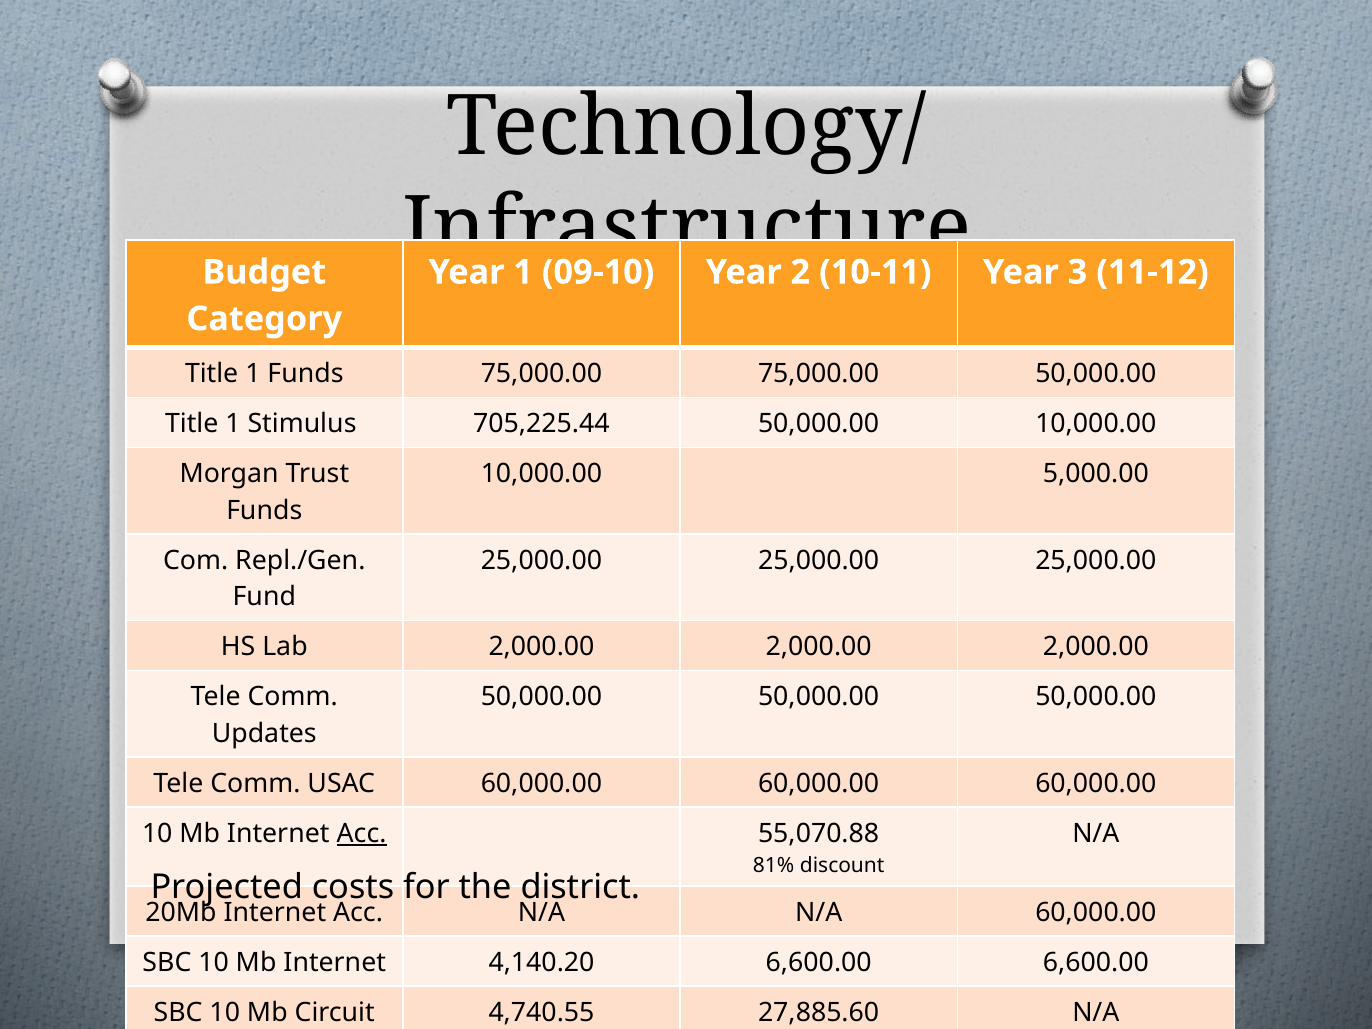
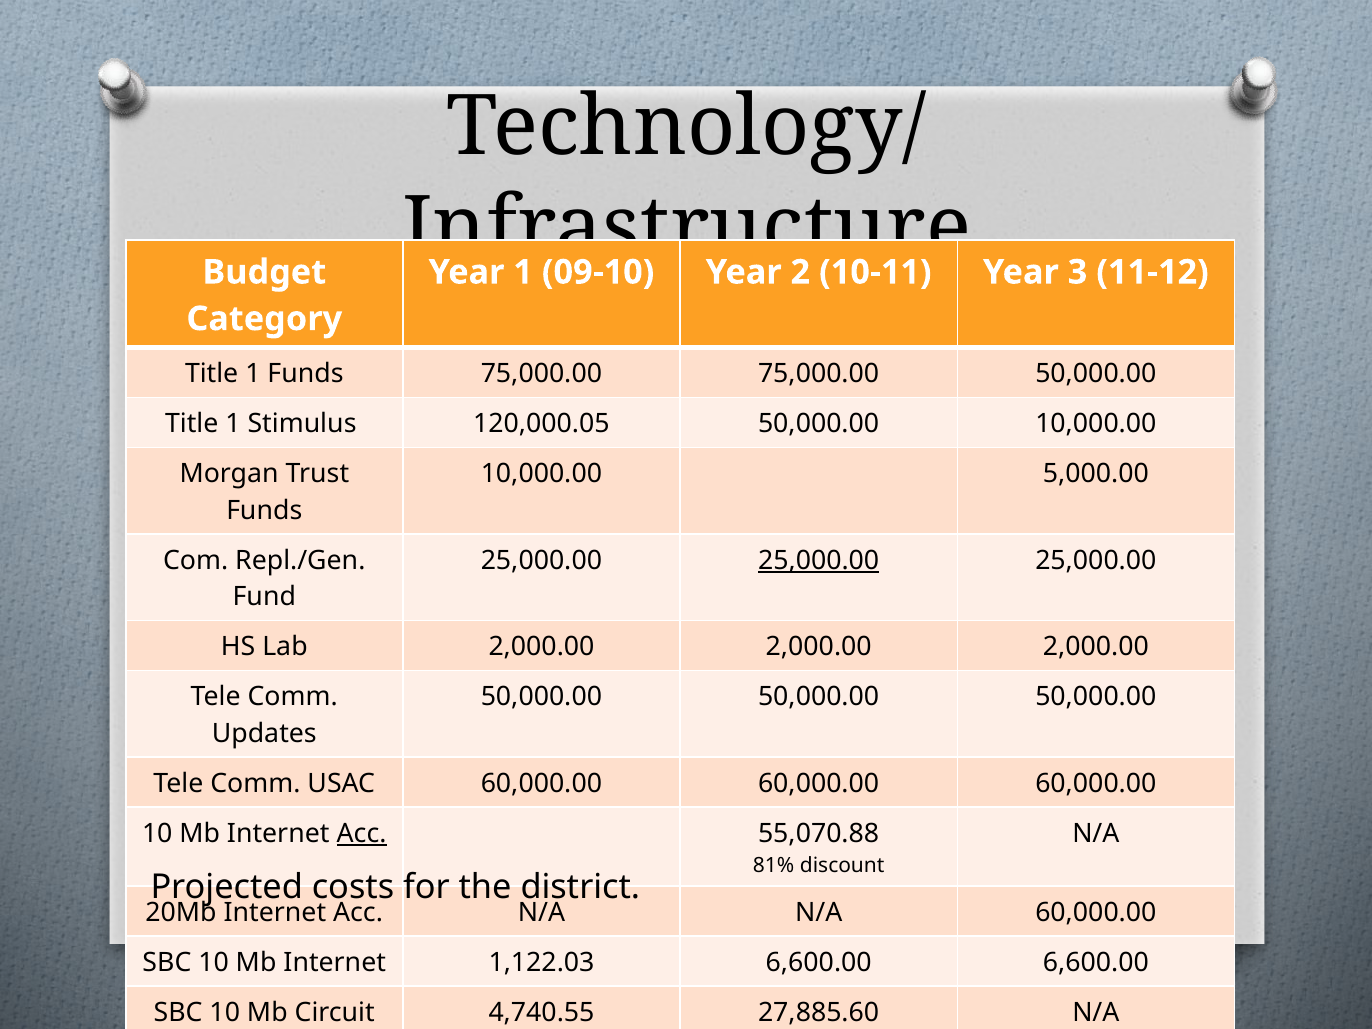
705,225.44: 705,225.44 -> 120,000.05
25,000.00 at (819, 561) underline: none -> present
4,140.20: 4,140.20 -> 1,122.03
